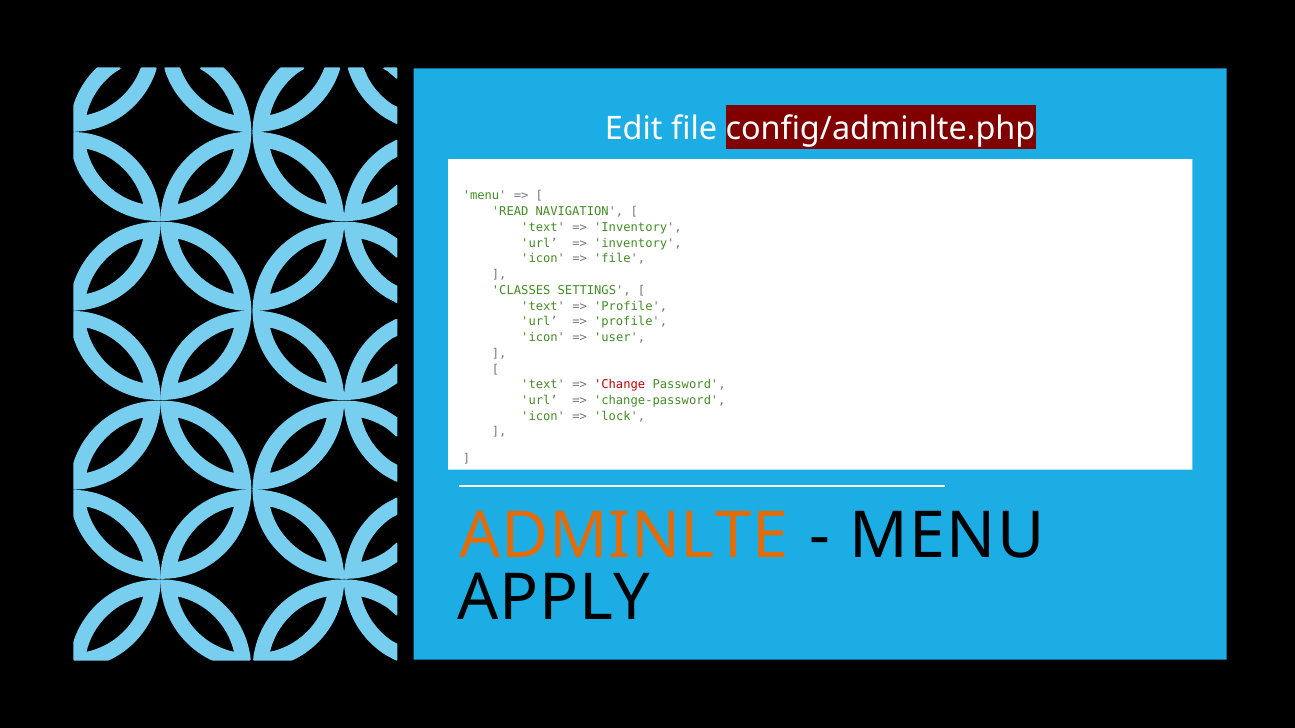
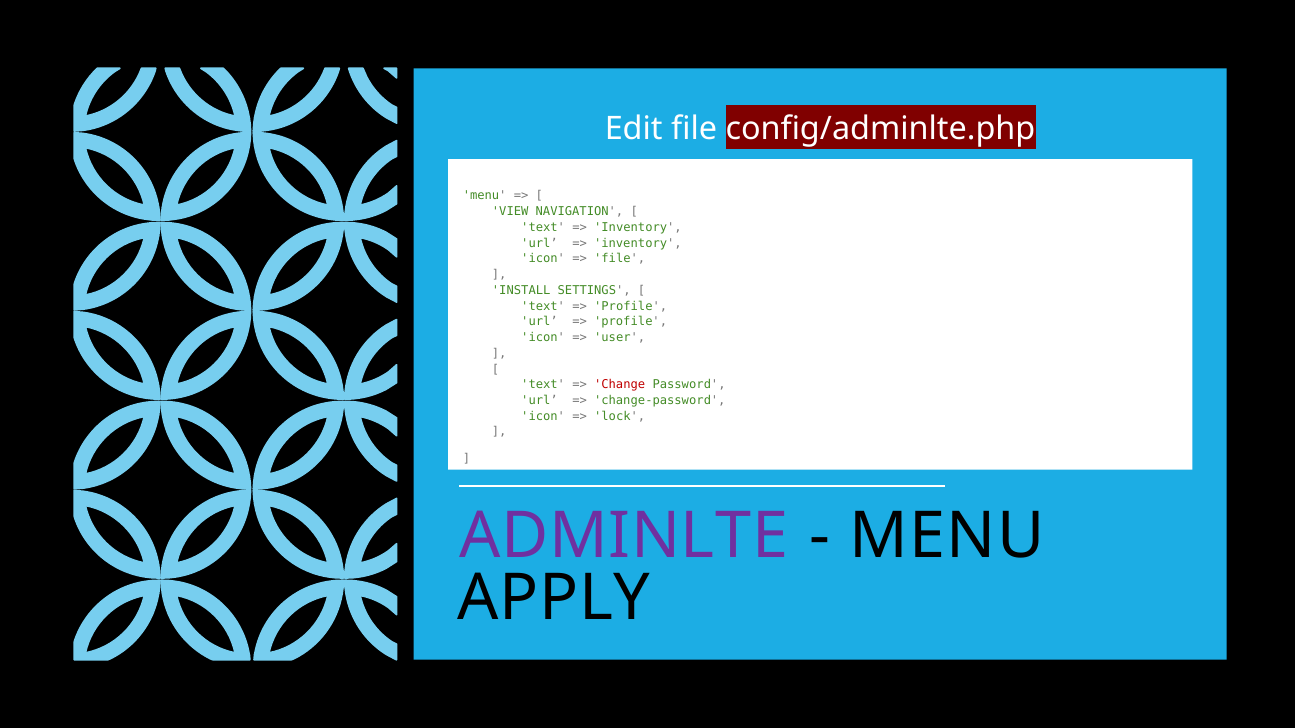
READ: READ -> VIEW
CLASSES: CLASSES -> INSTALL
ADMINLTE colour: orange -> purple
